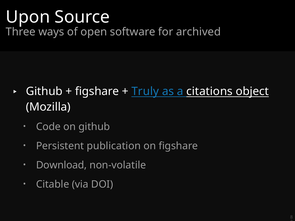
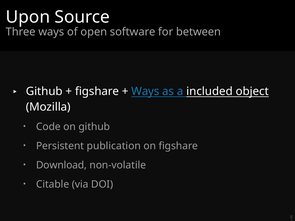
archived: archived -> between
Truly at (145, 91): Truly -> Ways
citations: citations -> included
